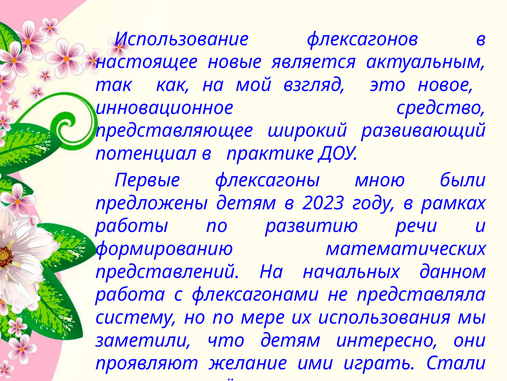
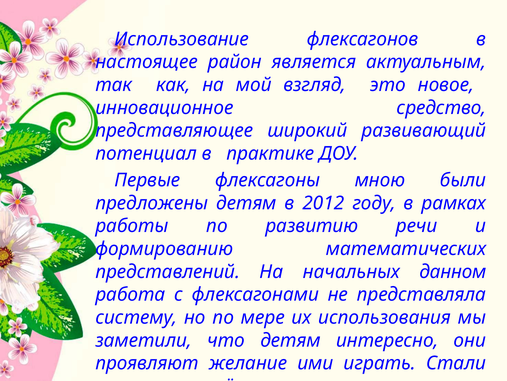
настоящее новые: новые -> район
2023: 2023 -> 2012
